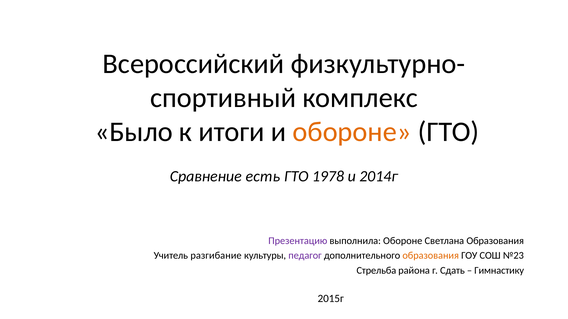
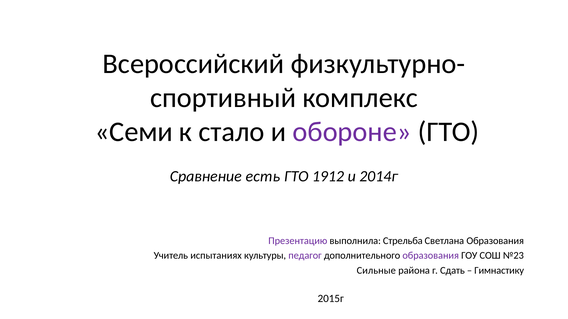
Было: Было -> Семи
итоги: итоги -> стало
обороне at (352, 132) colour: orange -> purple
1978: 1978 -> 1912
выполнила Обороне: Обороне -> Стрельба
разгибание: разгибание -> испытаниях
образования at (431, 256) colour: orange -> purple
Стрельба: Стрельба -> Сильные
